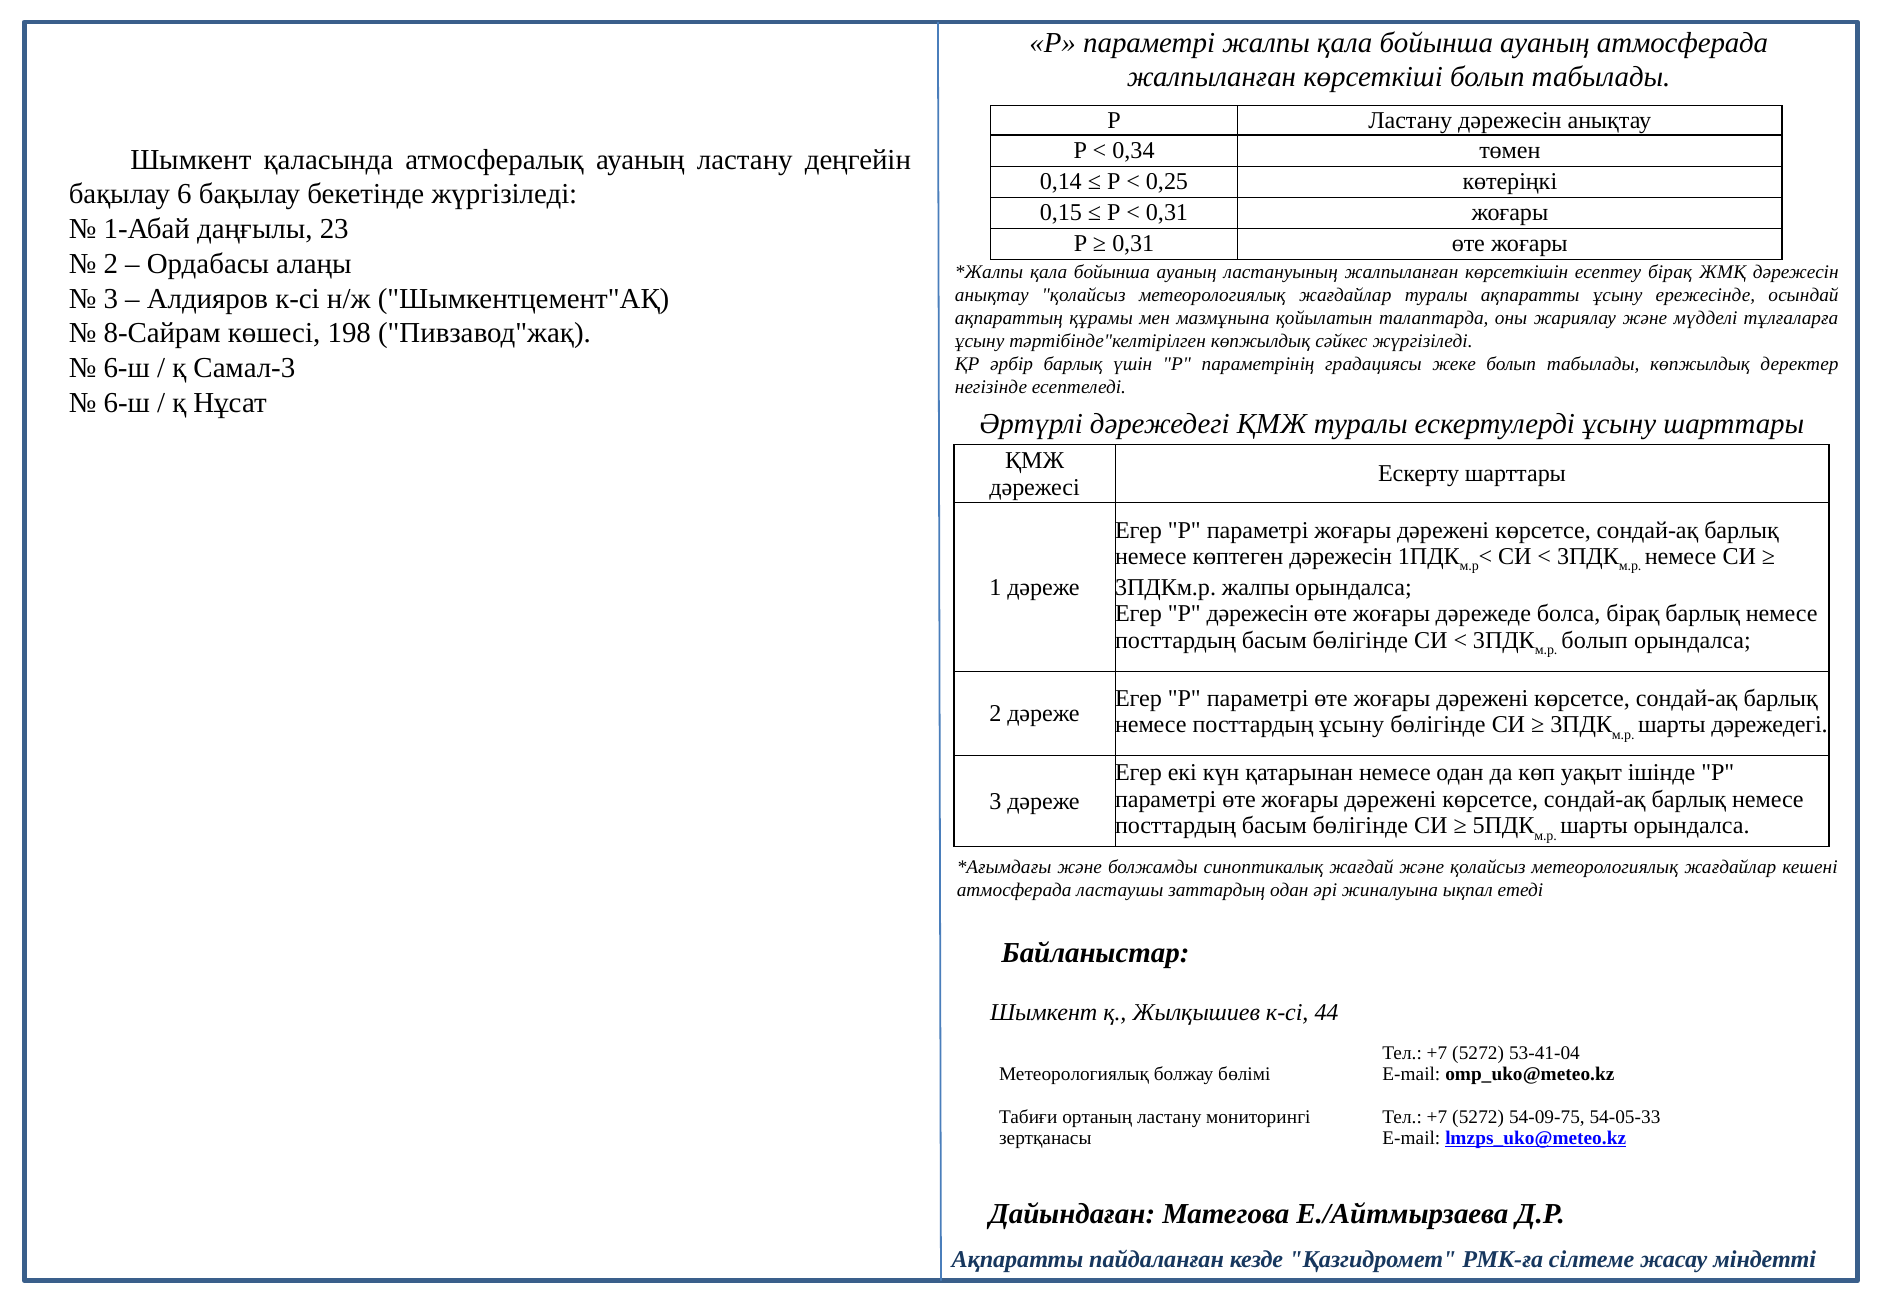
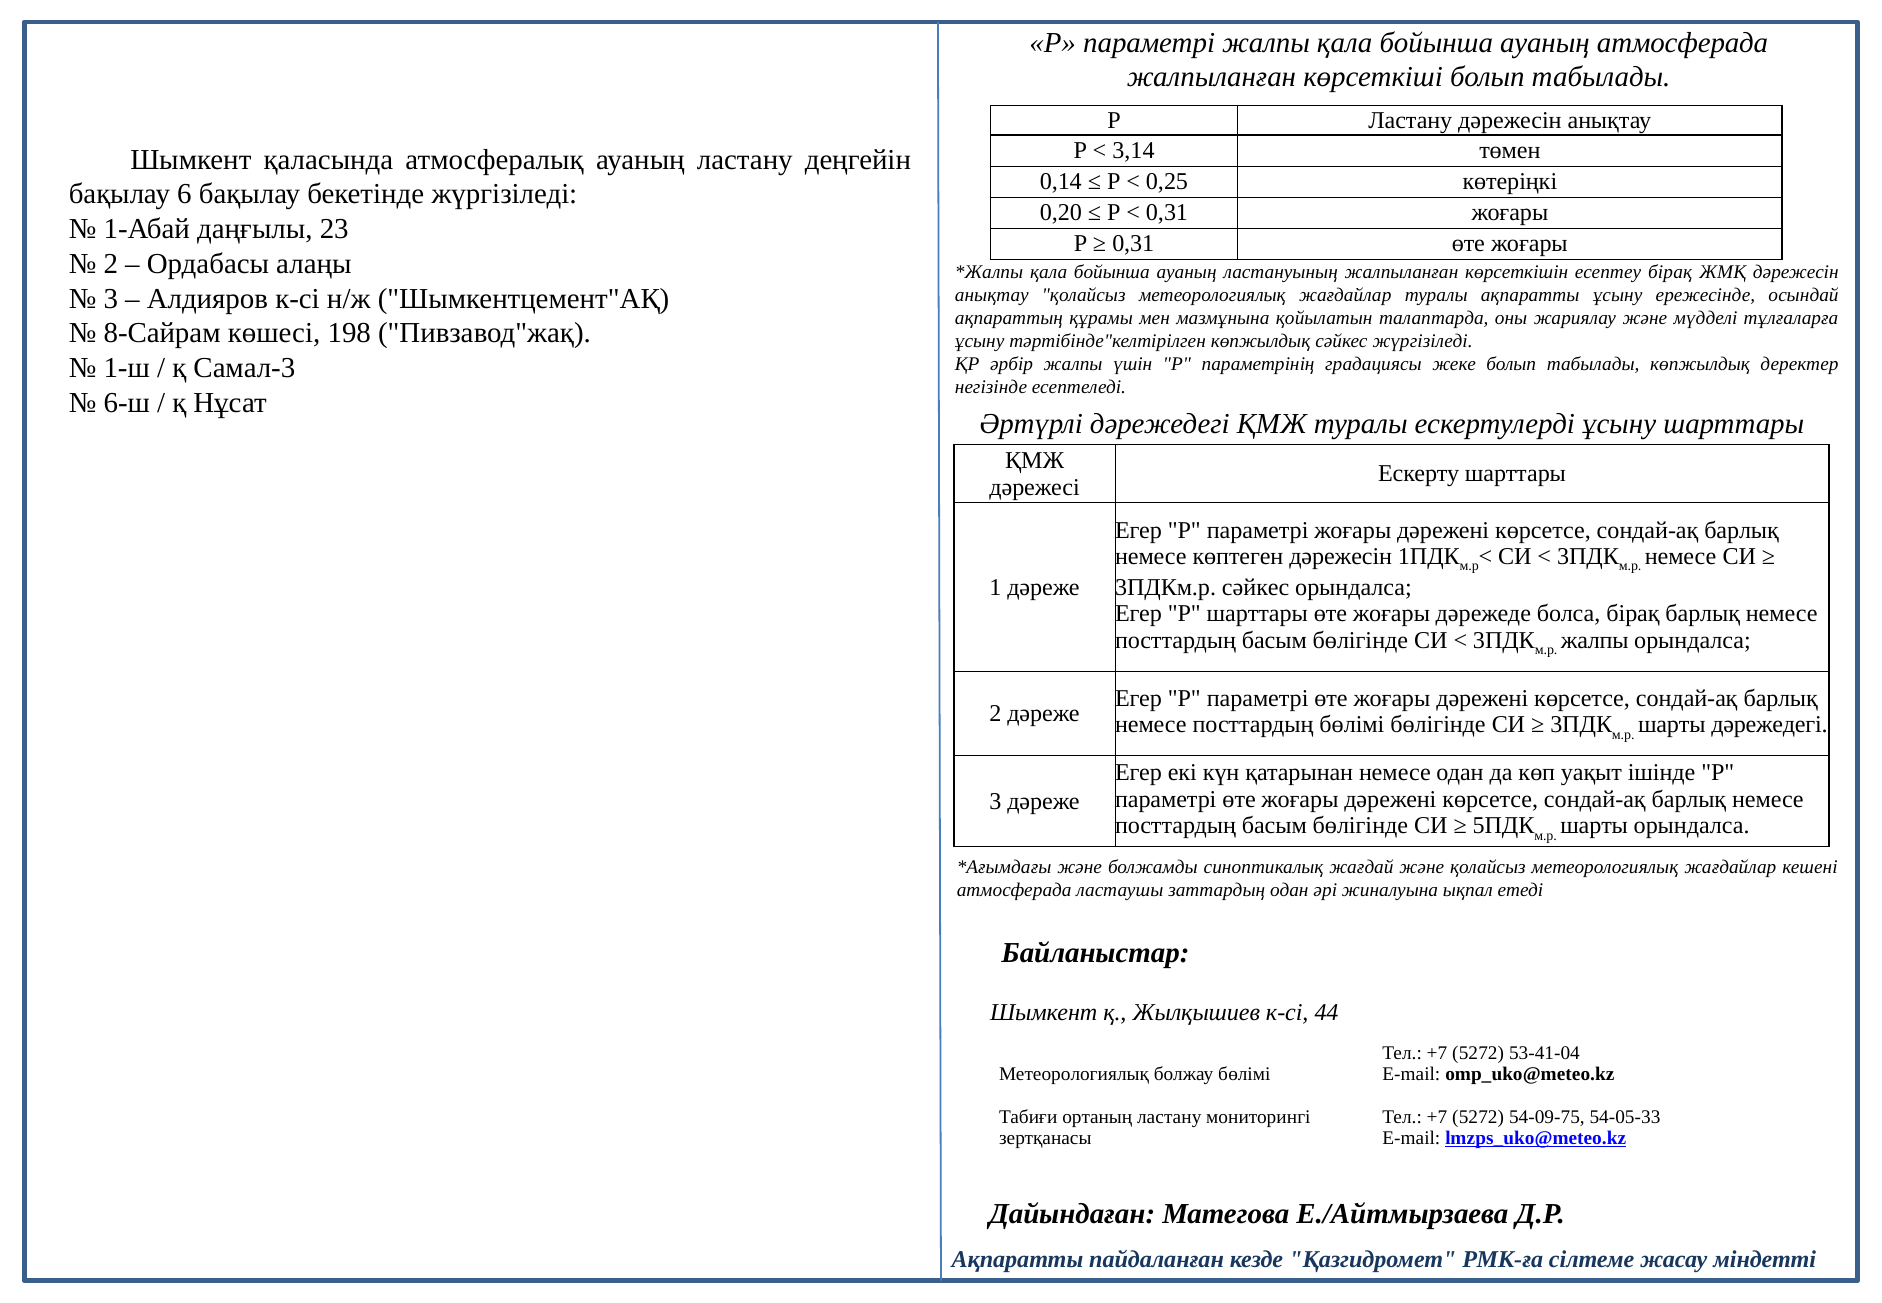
0,34: 0,34 -> 3,14
0,15: 0,15 -> 0,20
6-ш at (127, 368): 6-ш -> 1-ш
әрбір барлық: барлық -> жалпы
3ПДКм.р жалпы: жалпы -> сәйкес
P дәрежесін: дәрежесін -> шарттары
болып at (1595, 640): болып -> жалпы
посттардың ұсыну: ұсыну -> бөлімі
